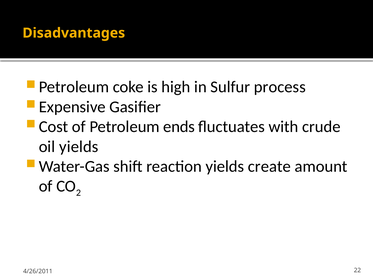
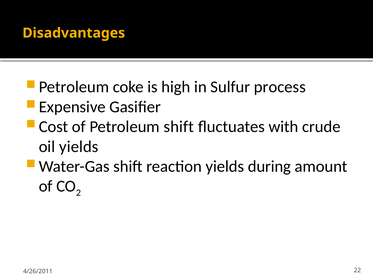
Petroleum ends: ends -> shift
create: create -> during
